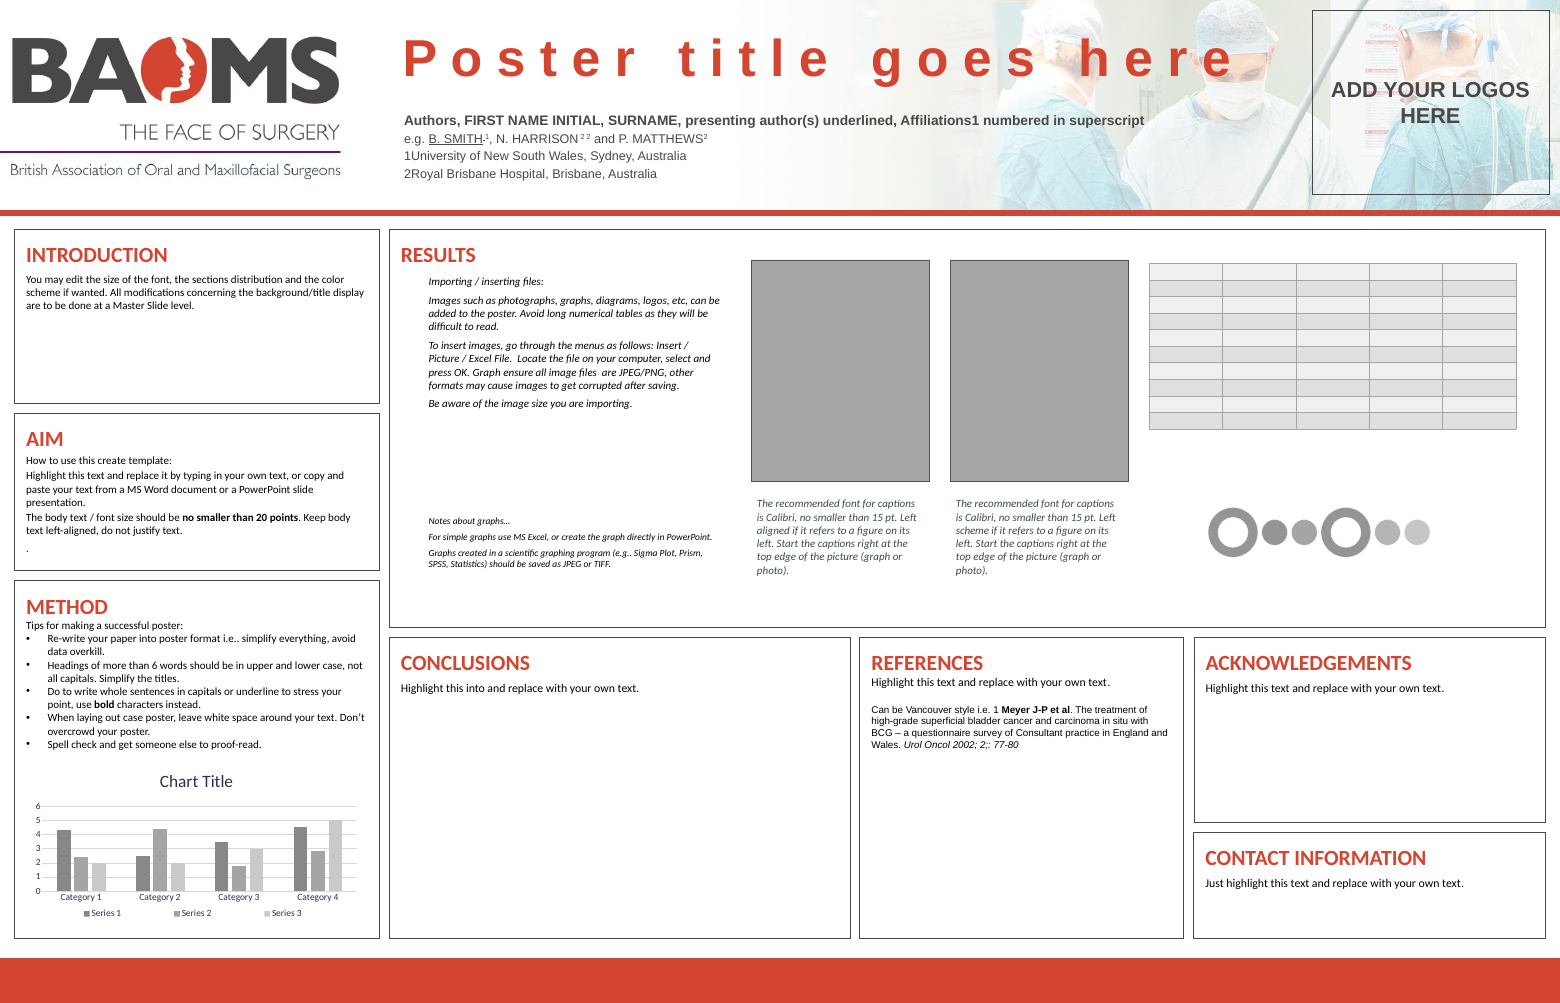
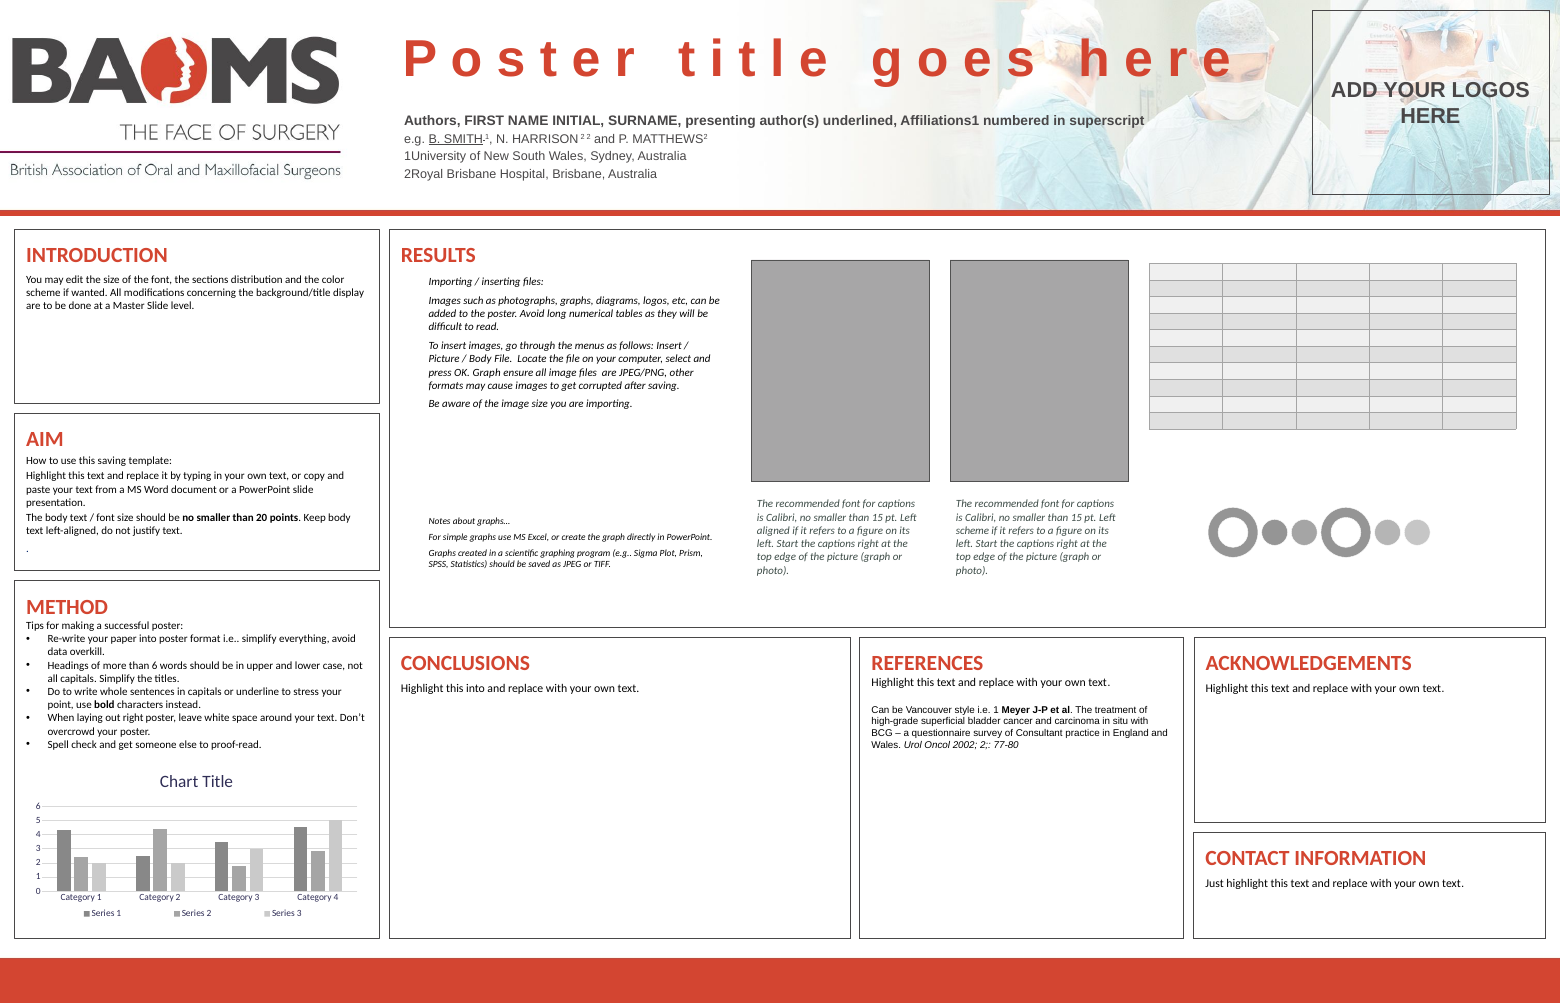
Excel at (480, 359): Excel -> Body
this create: create -> saving
out case: case -> right
